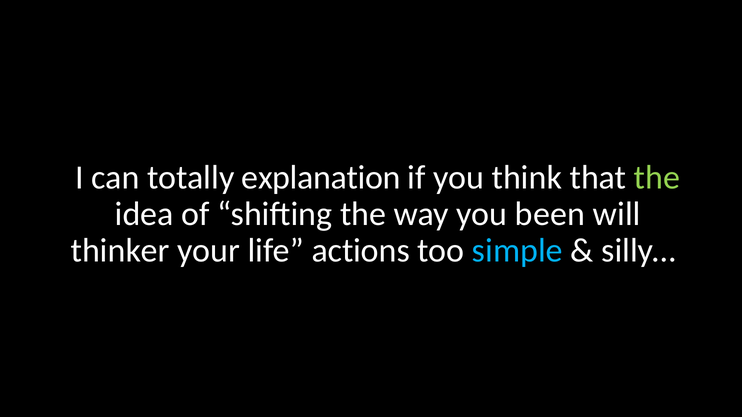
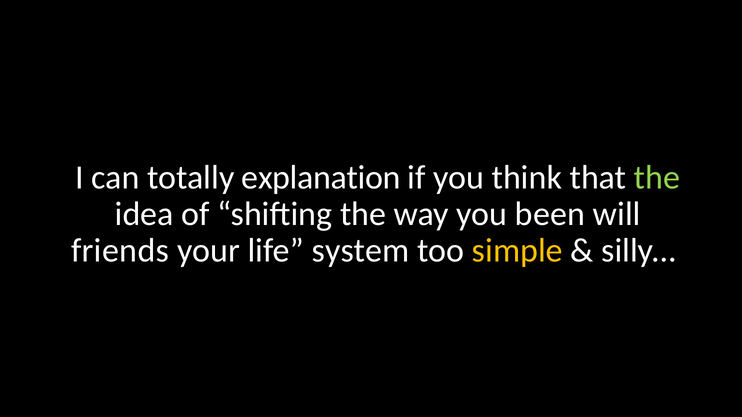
thinker: thinker -> friends
actions: actions -> system
simple colour: light blue -> yellow
